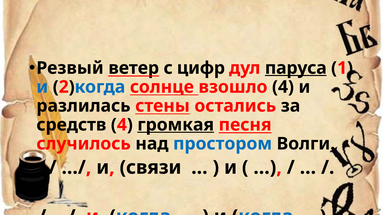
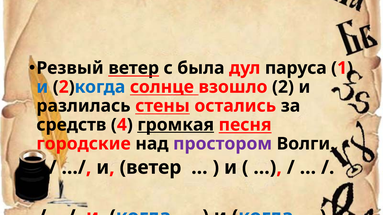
цифр: цифр -> была
паруса underline: present -> none
взошло 4: 4 -> 2
случилось: случилось -> городские
простором colour: blue -> purple
и связи: связи -> ветер
